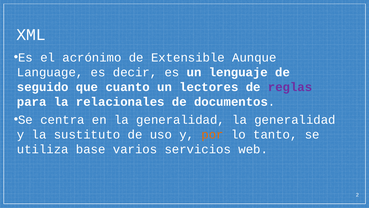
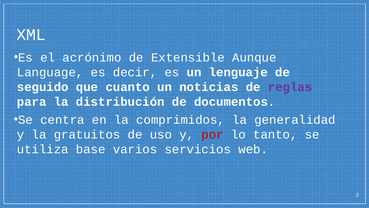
lectores: lectores -> noticias
relacionales: relacionales -> distribución
en la generalidad: generalidad -> comprimidos
sustituto: sustituto -> gratuitos
por colour: orange -> red
